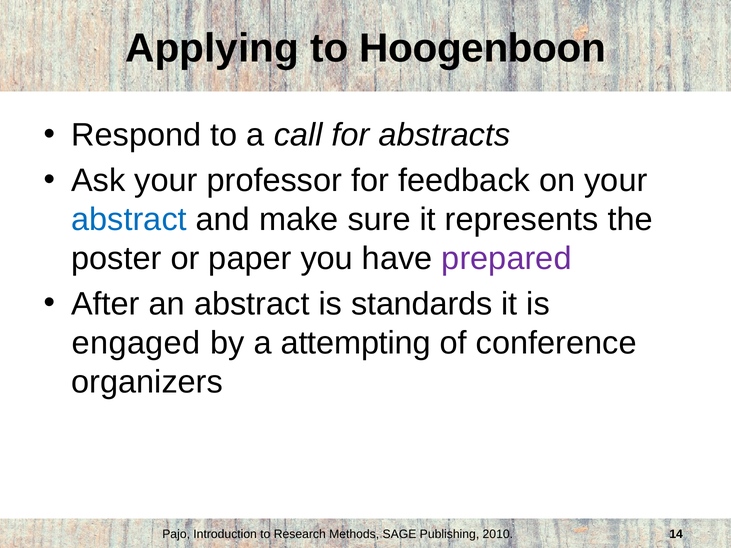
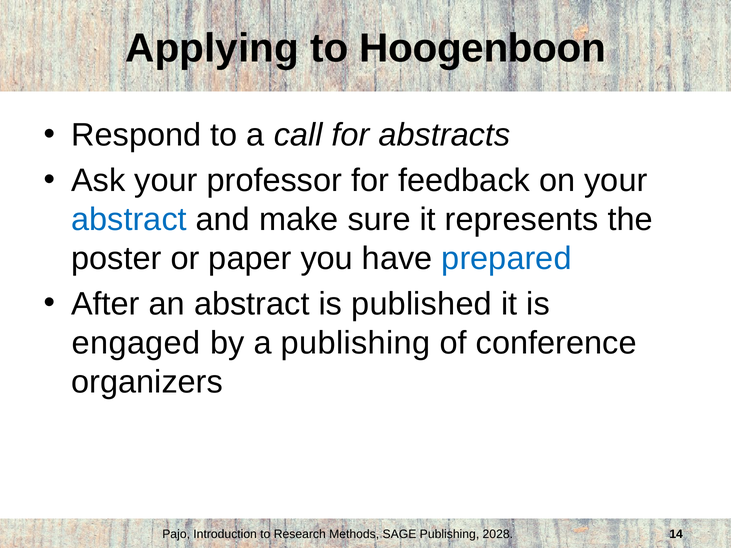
prepared colour: purple -> blue
standards: standards -> published
a attempting: attempting -> publishing
2010: 2010 -> 2028
